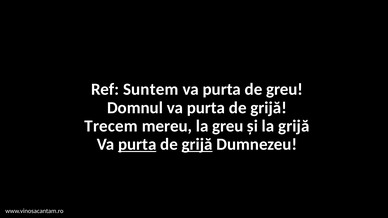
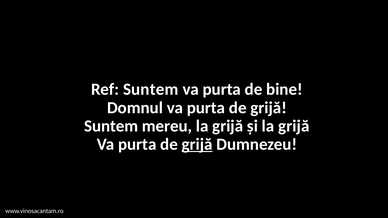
de greu: greu -> bine
Trecem at (111, 126): Trecem -> Suntem
mereu la greu: greu -> grijă
purta at (137, 144) underline: present -> none
